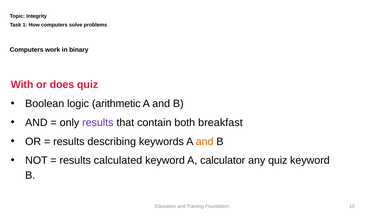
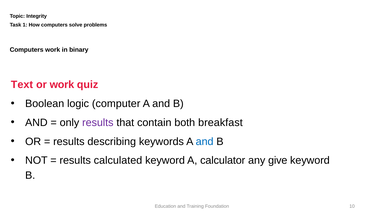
With: With -> Text
or does: does -> work
arithmetic: arithmetic -> computer
and at (205, 141) colour: orange -> blue
any quiz: quiz -> give
